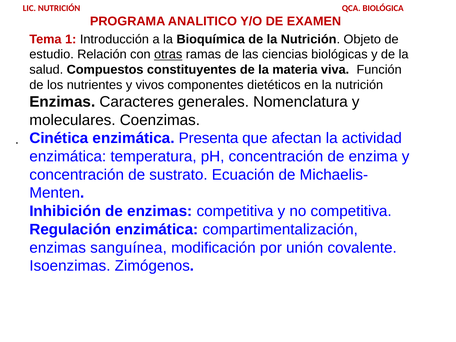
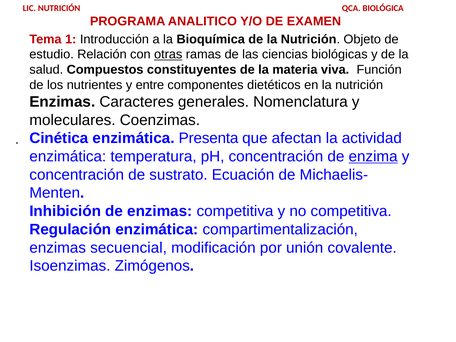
vivos: vivos -> entre
enzima underline: none -> present
sanguínea: sanguínea -> secuencial
